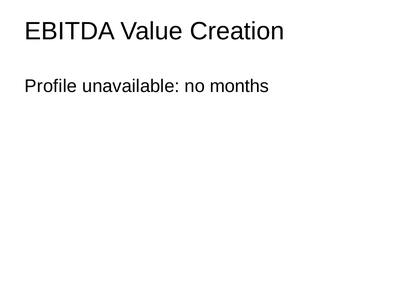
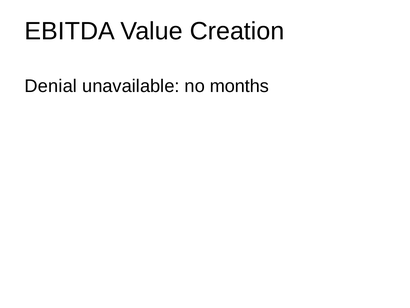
Profile: Profile -> Denial
